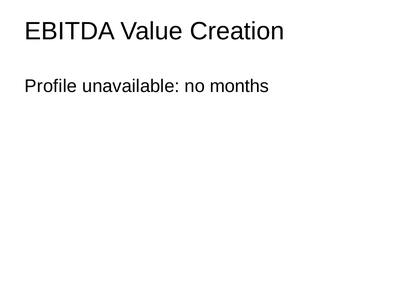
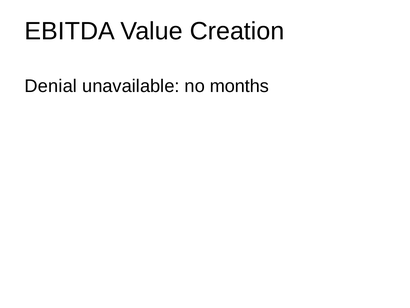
Profile: Profile -> Denial
